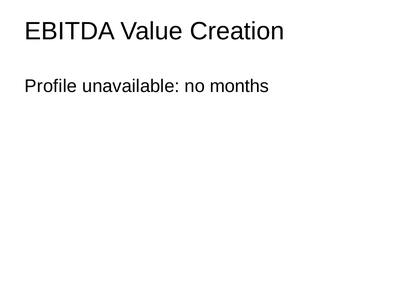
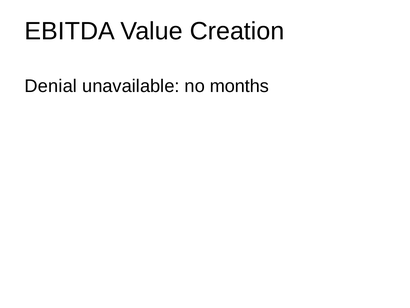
Profile: Profile -> Denial
